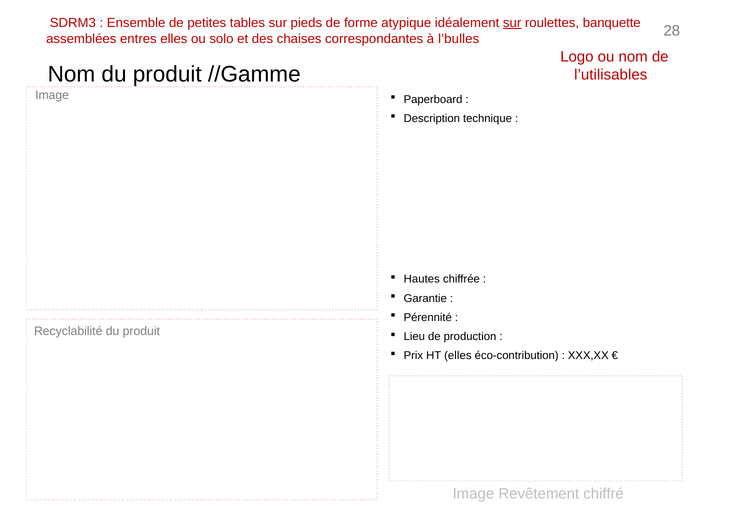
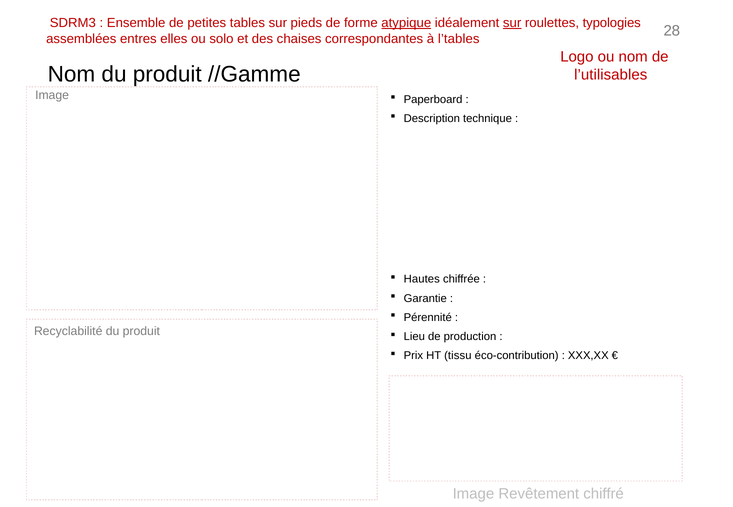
atypique underline: none -> present
banquette: banquette -> typologies
l’bulles: l’bulles -> l’tables
HT elles: elles -> tissu
